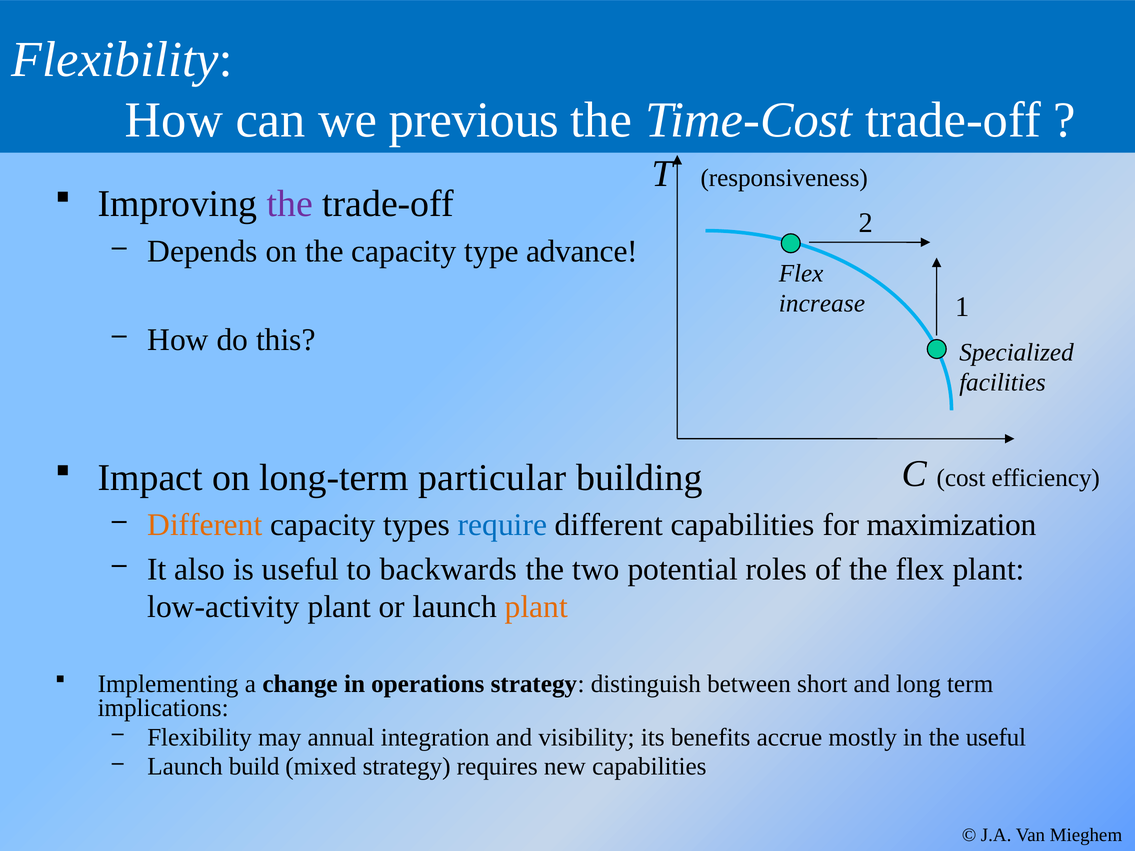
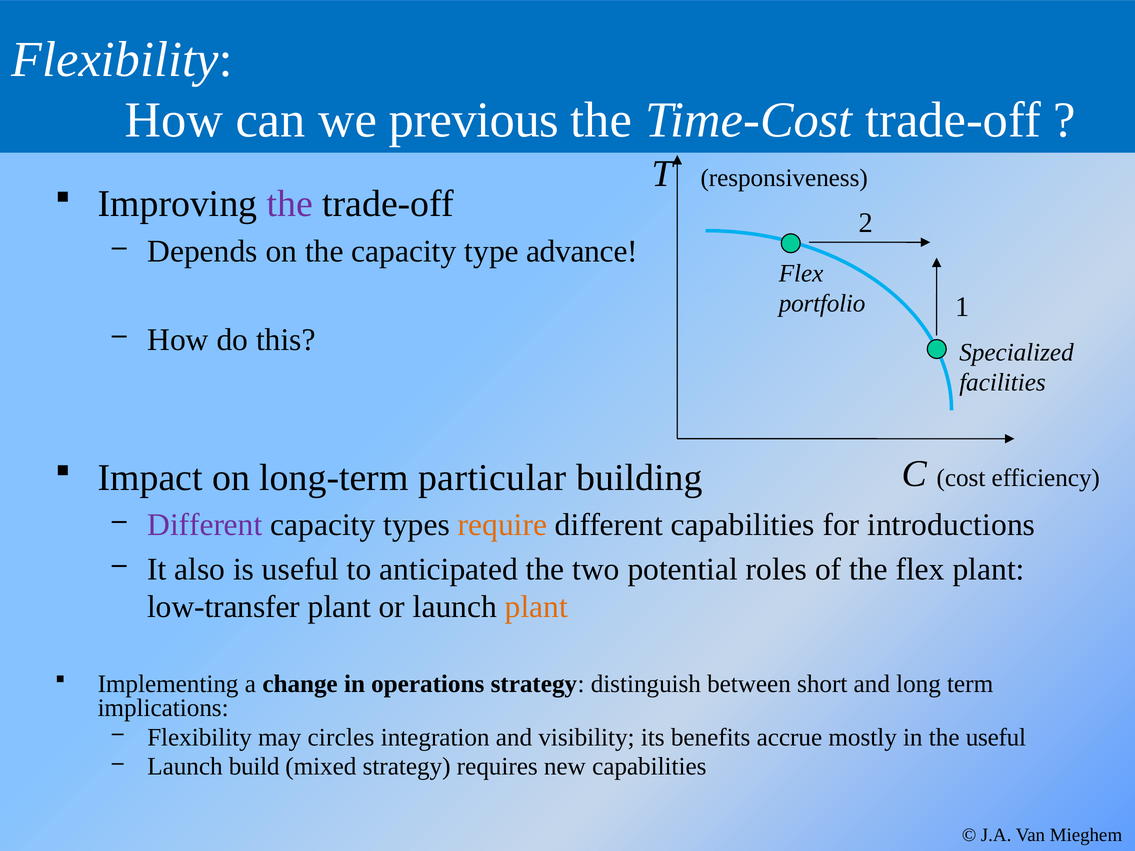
increase: increase -> portfolio
Different at (205, 525) colour: orange -> purple
require colour: blue -> orange
maximization: maximization -> introductions
backwards: backwards -> anticipated
low-activity: low-activity -> low-transfer
annual: annual -> circles
